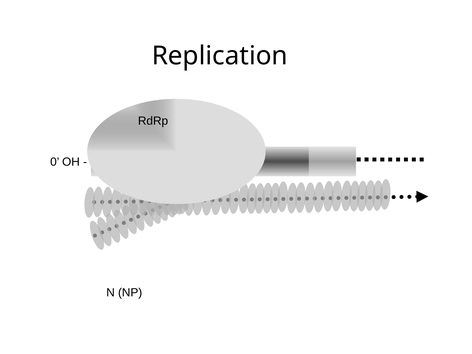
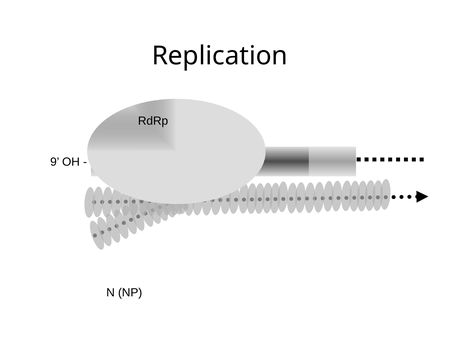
0: 0 -> 9
